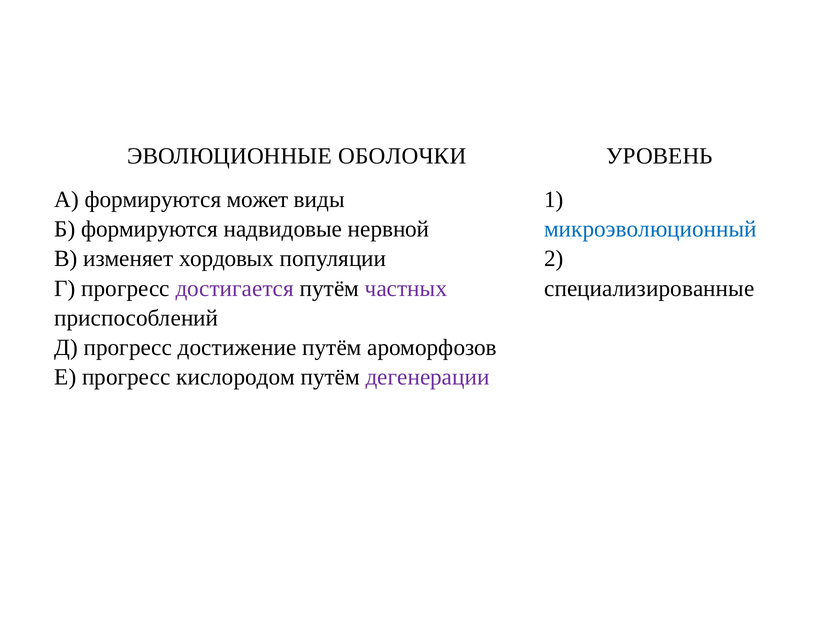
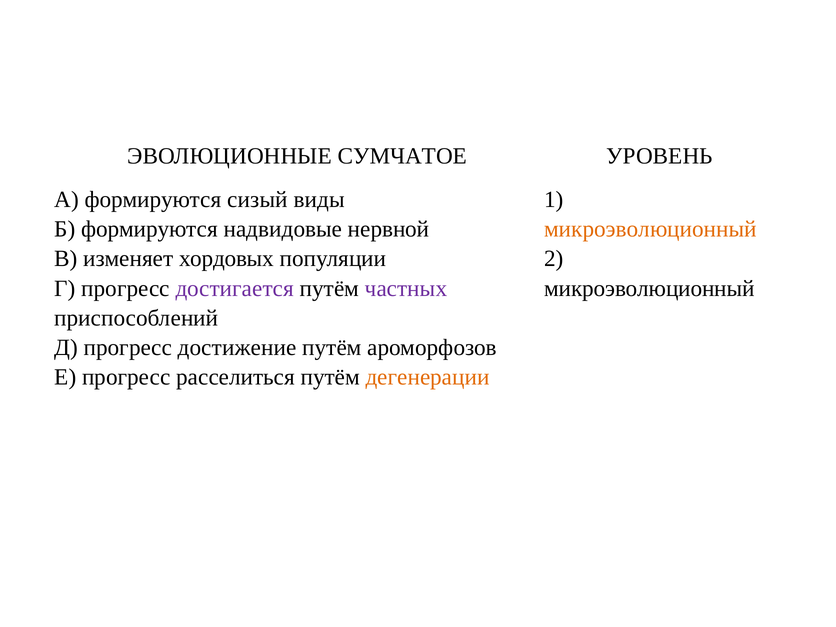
ОБОЛОЧКИ: ОБОЛОЧКИ -> СУМЧАТОЕ
может: может -> сизый
микроэволюционный at (651, 229) colour: blue -> orange
специализированные at (649, 288): специализированные -> микроэволюционный
кислородом: кислородом -> расселиться
дегенерации colour: purple -> orange
